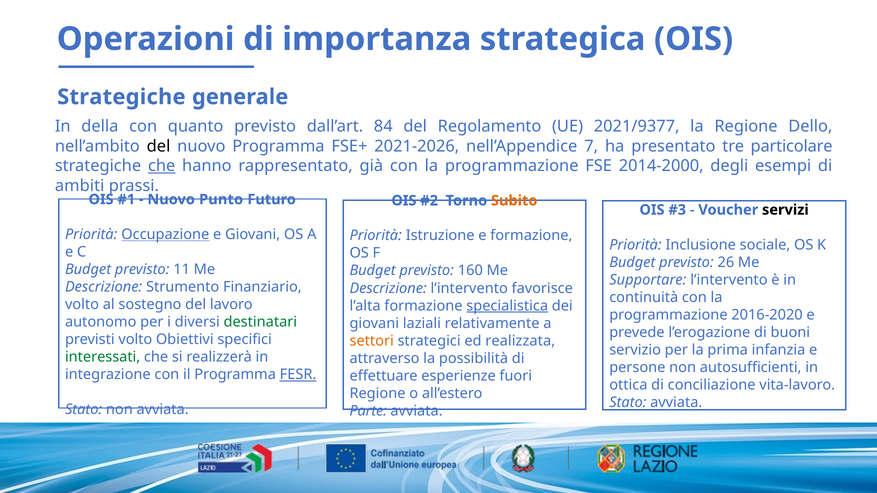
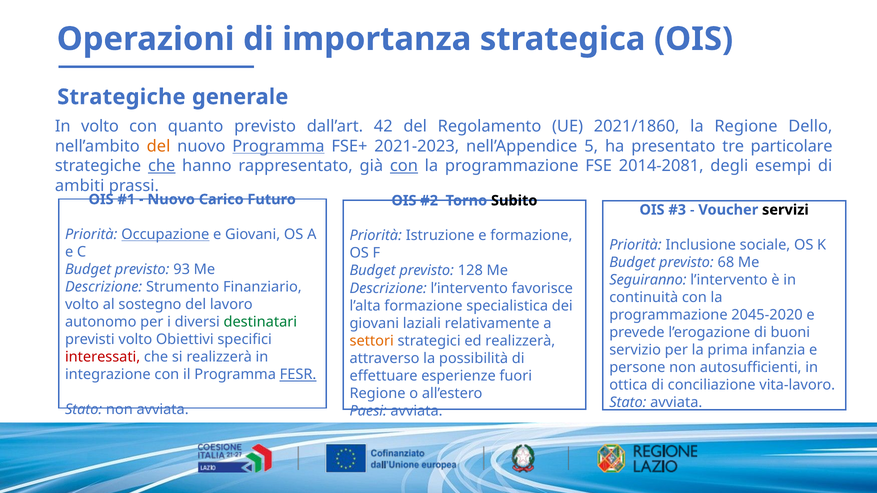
In della: della -> volto
84: 84 -> 42
2021/9377: 2021/9377 -> 2021/1860
del at (159, 146) colour: black -> orange
Programma at (278, 146) underline: none -> present
2021-2026: 2021-2026 -> 2021-2023
7: 7 -> 5
con at (404, 166) underline: none -> present
2014-2000: 2014-2000 -> 2014-2081
Punto: Punto -> Carico
Subito colour: orange -> black
26: 26 -> 68
11: 11 -> 93
160: 160 -> 128
Supportare: Supportare -> Seguiranno
specialistica underline: present -> none
2016-2020: 2016-2020 -> 2045-2020
ed realizzata: realizzata -> realizzerà
interessati colour: green -> red
Parte: Parte -> Paesi
